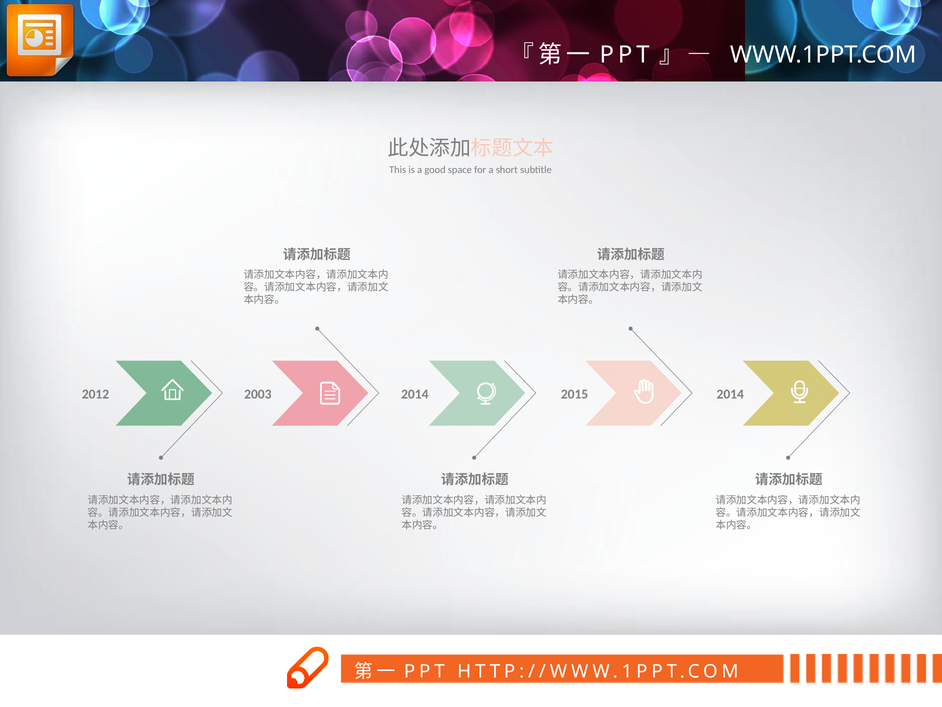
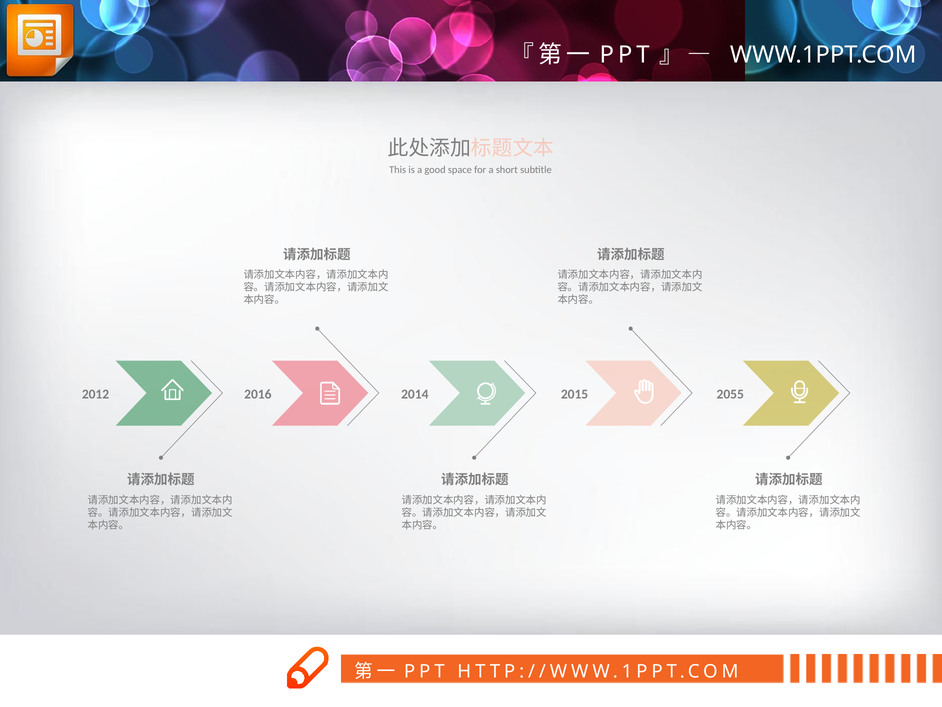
2003: 2003 -> 2016
2015 2014: 2014 -> 2055
